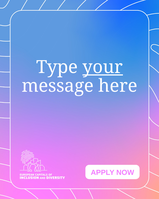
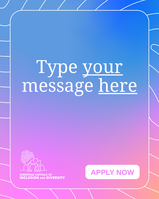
here underline: none -> present
